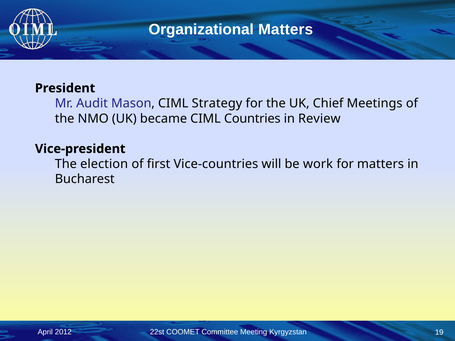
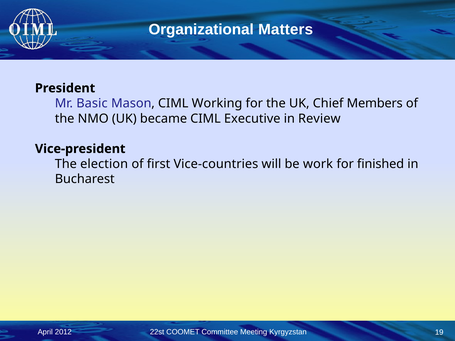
Audit: Audit -> Basic
Strategy: Strategy -> Working
Meetings: Meetings -> Members
Countries: Countries -> Executive
for matters: matters -> finished
